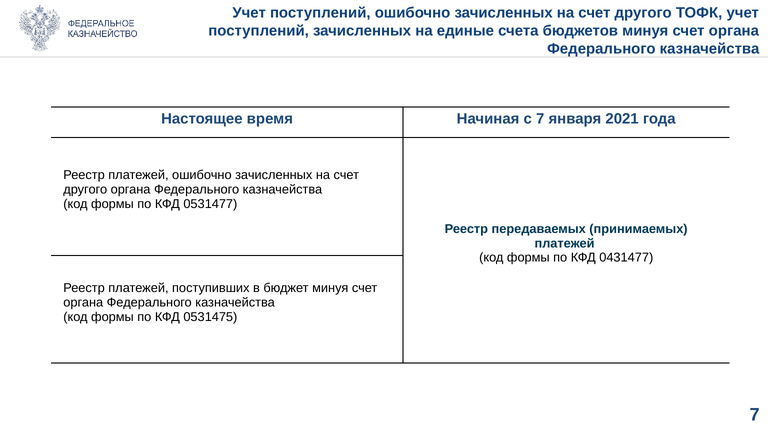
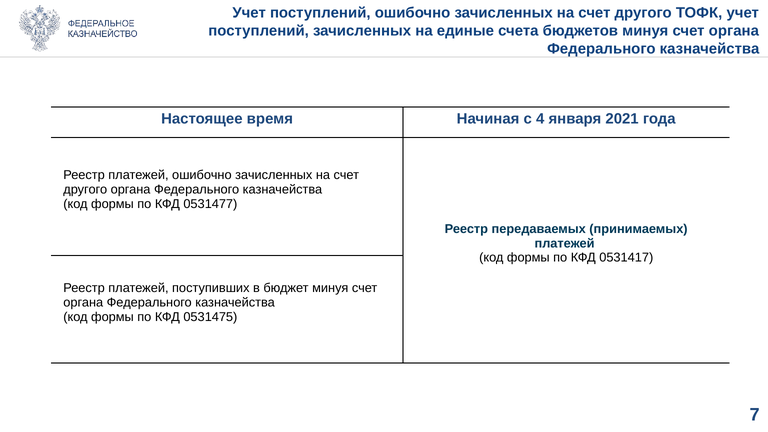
с 7: 7 -> 4
0431477: 0431477 -> 0531417
